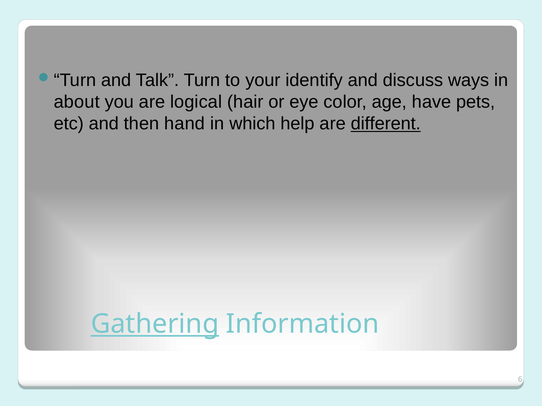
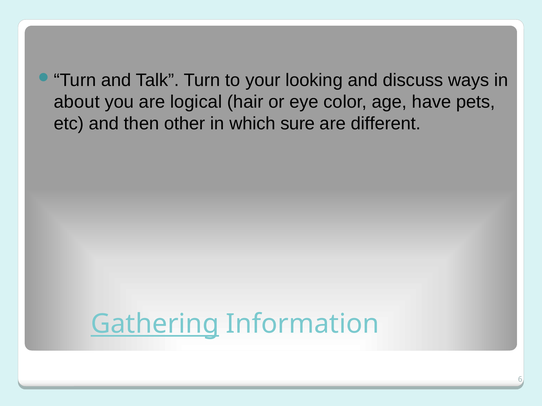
identify: identify -> looking
hand: hand -> other
help: help -> sure
different underline: present -> none
